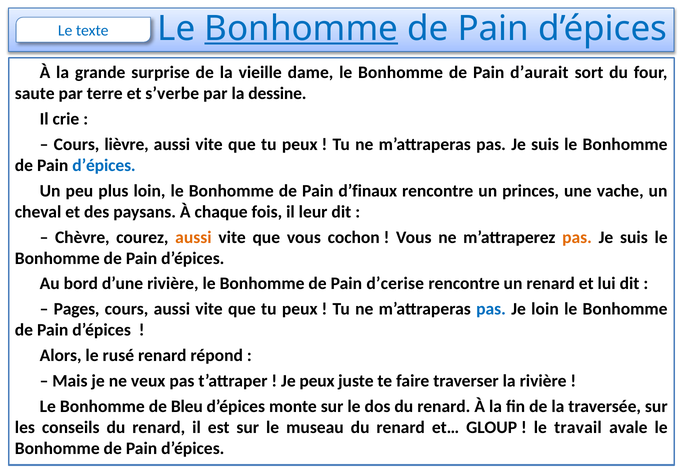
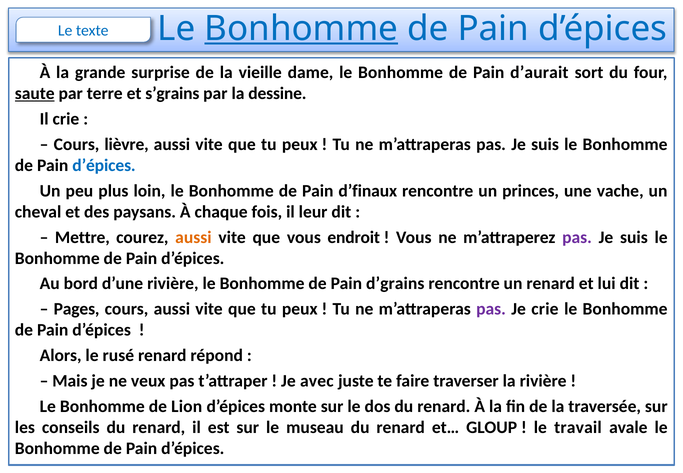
saute underline: none -> present
s’verbe: s’verbe -> s’grains
Chèvre: Chèvre -> Mettre
cochon: cochon -> endroit
pas at (577, 237) colour: orange -> purple
d’cerise: d’cerise -> d’grains
pas at (491, 309) colour: blue -> purple
Je loin: loin -> crie
Je peux: peux -> avec
Bleu: Bleu -> Lion
